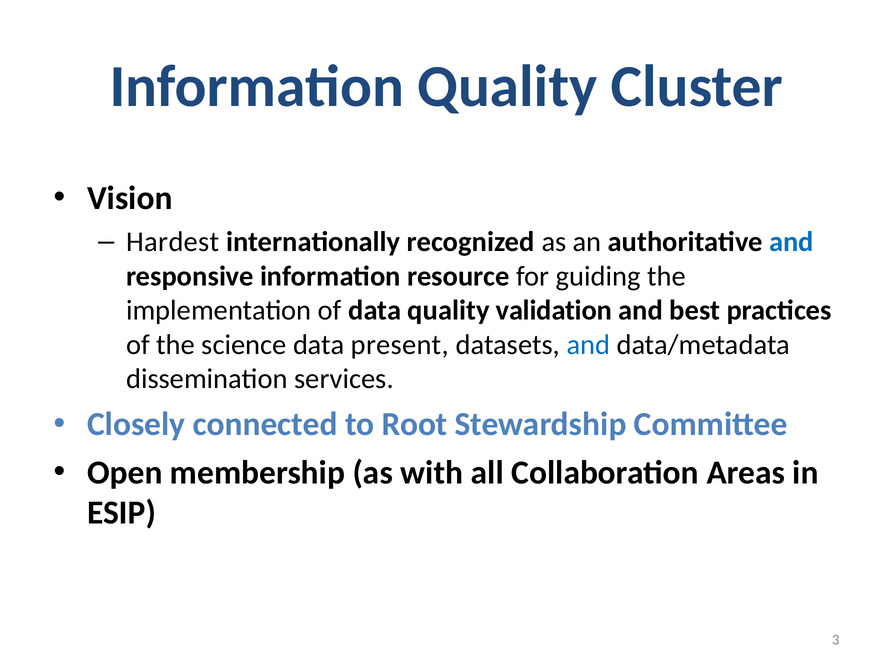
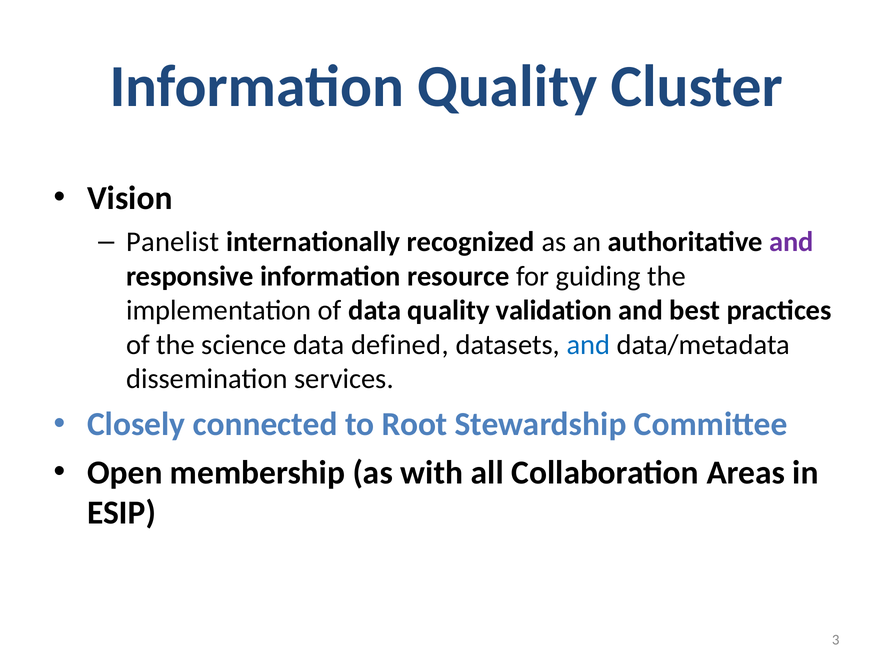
Hardest: Hardest -> Panelist
and at (791, 242) colour: blue -> purple
present: present -> defined
